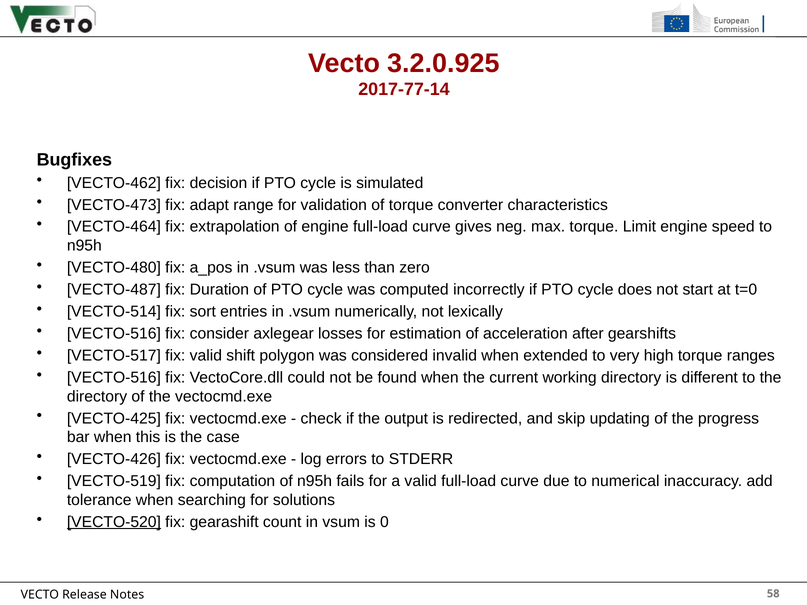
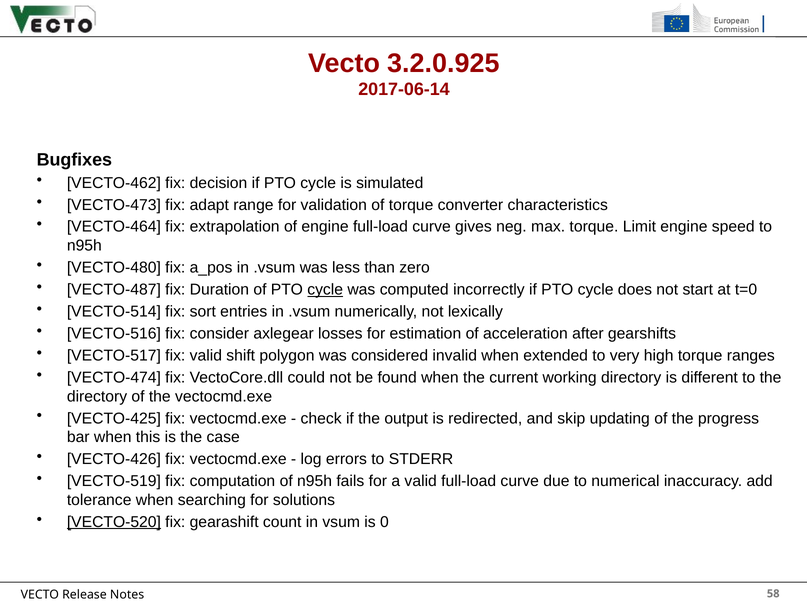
2017-77-14: 2017-77-14 -> 2017-06-14
cycle at (325, 290) underline: none -> present
VECTO-516 at (114, 378): VECTO-516 -> VECTO-474
